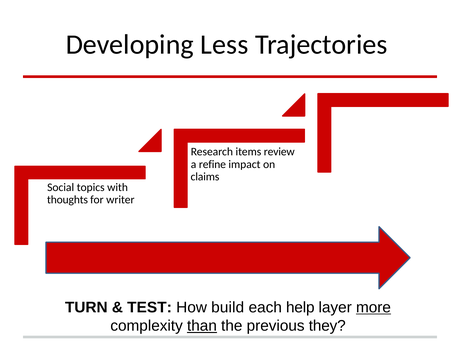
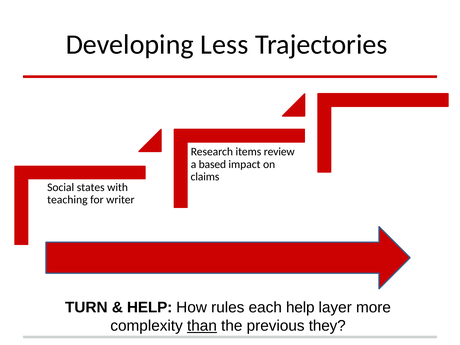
refine: refine -> based
topics: topics -> states
thoughts: thoughts -> teaching
TEST at (150, 307): TEST -> HELP
build: build -> rules
more underline: present -> none
